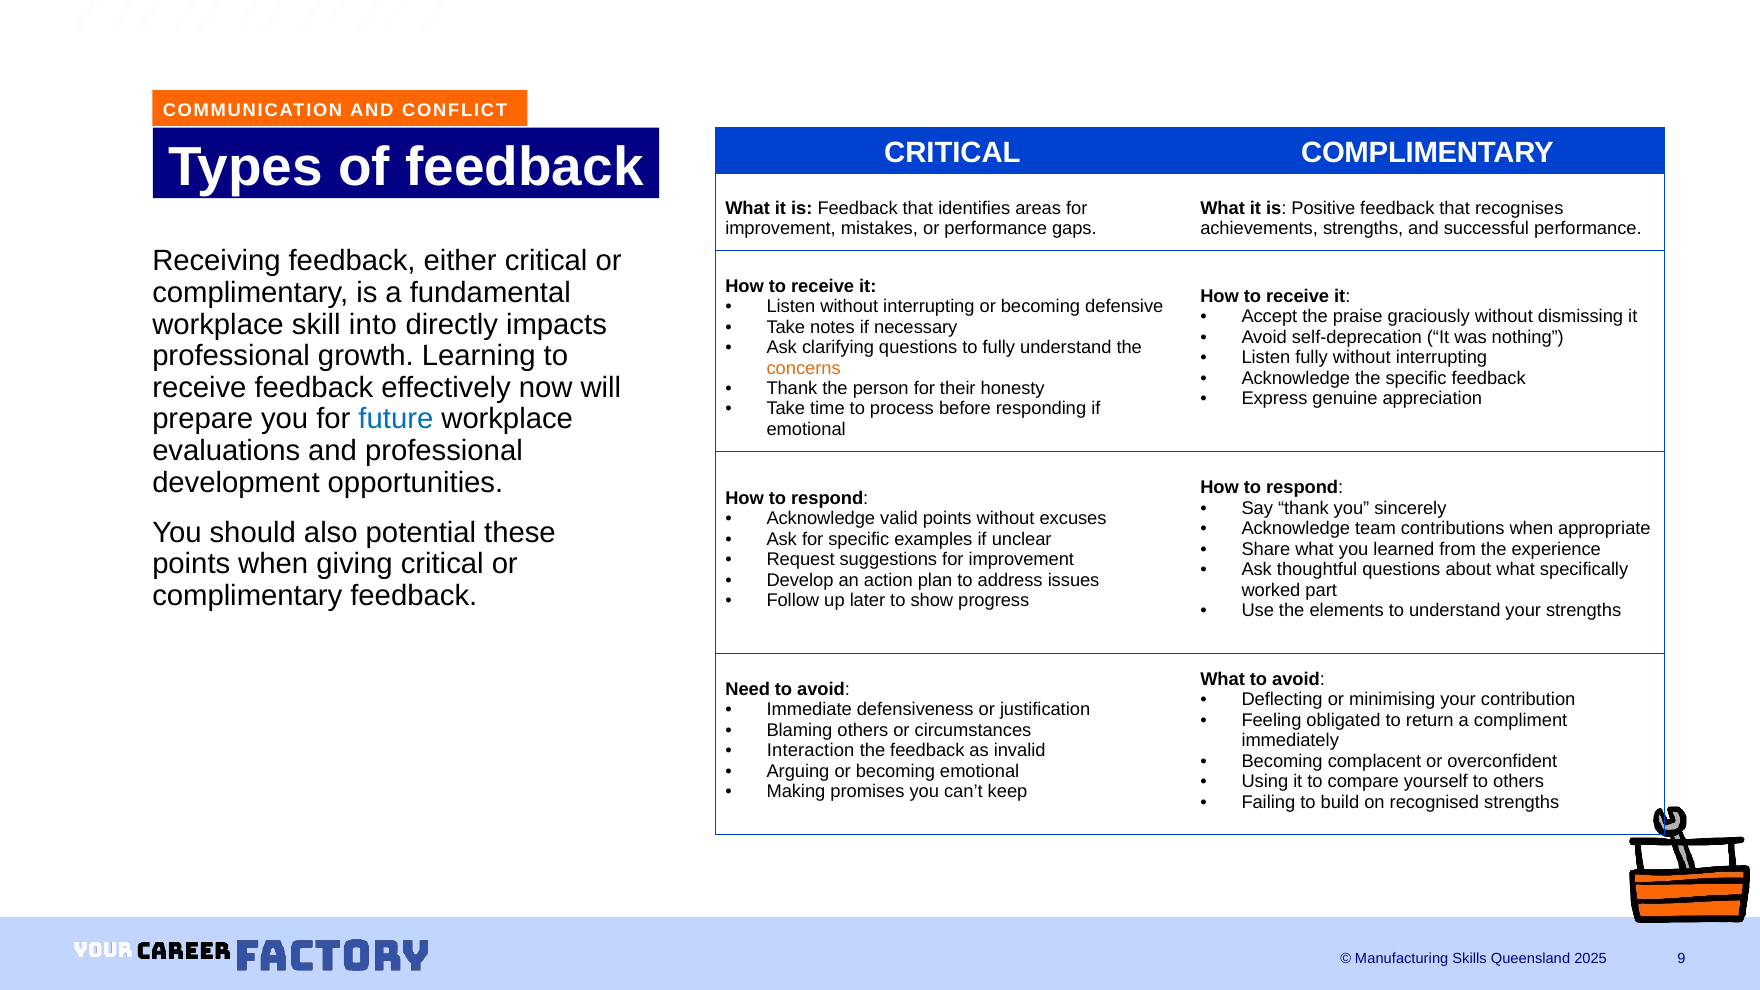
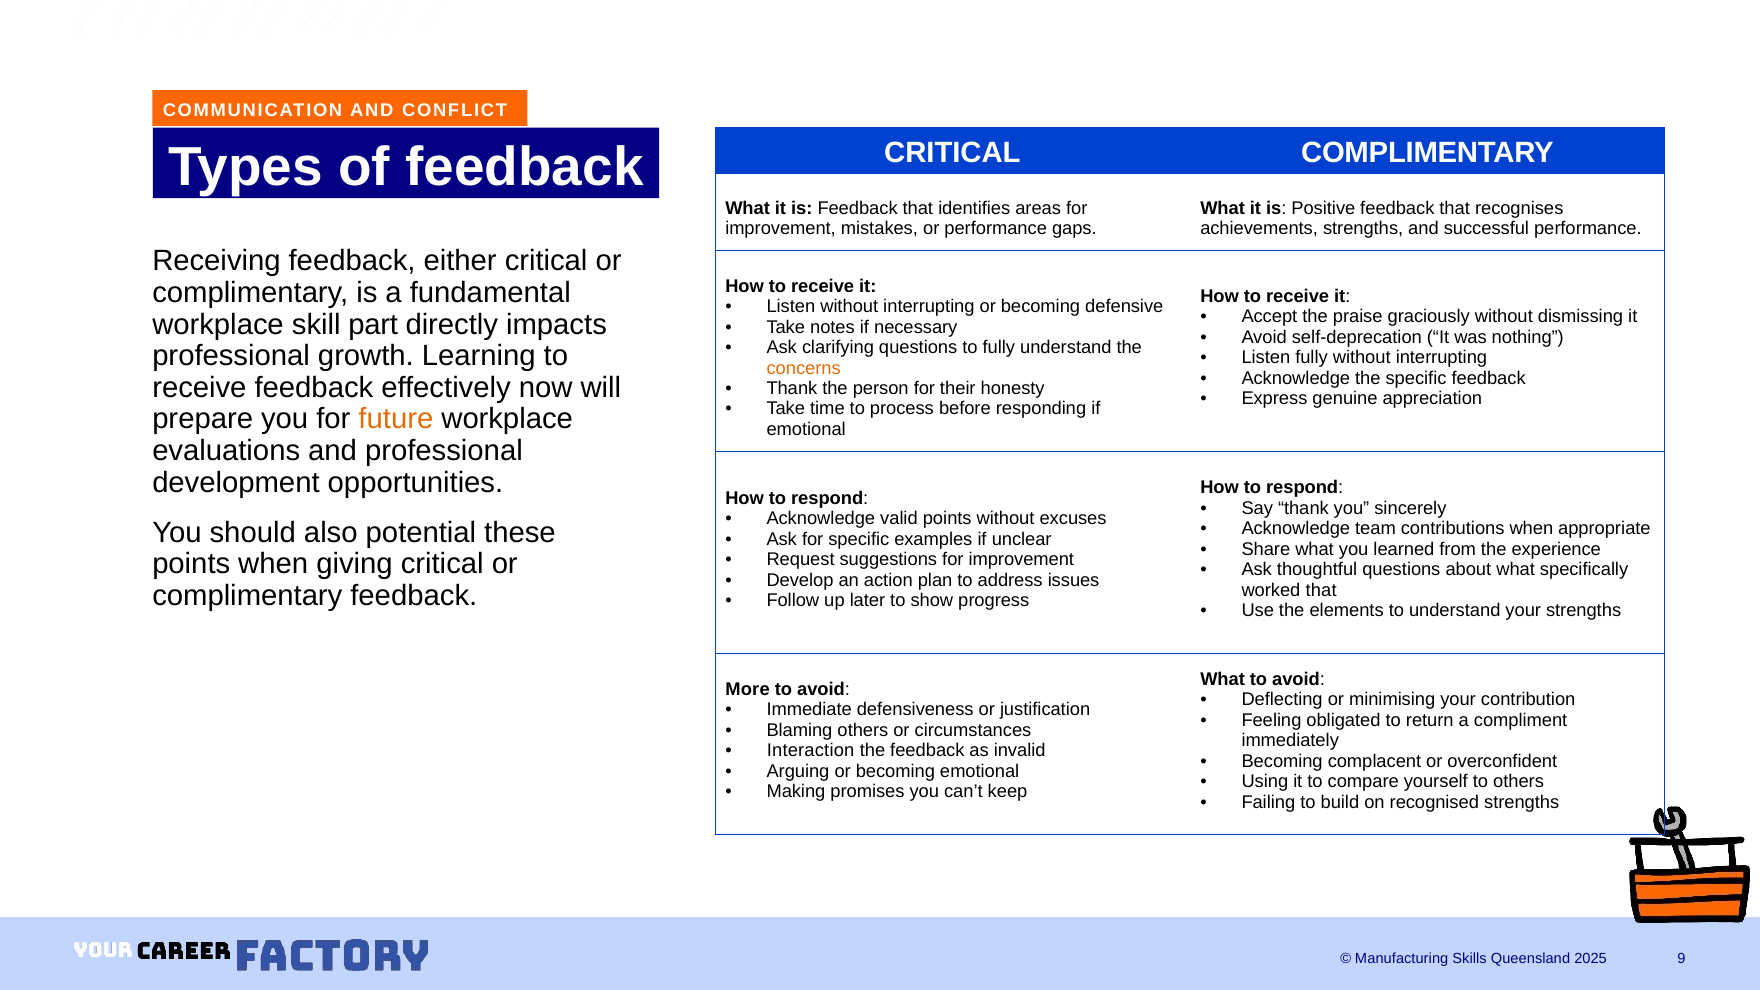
into: into -> part
future colour: blue -> orange
worked part: part -> that
Need: Need -> More
